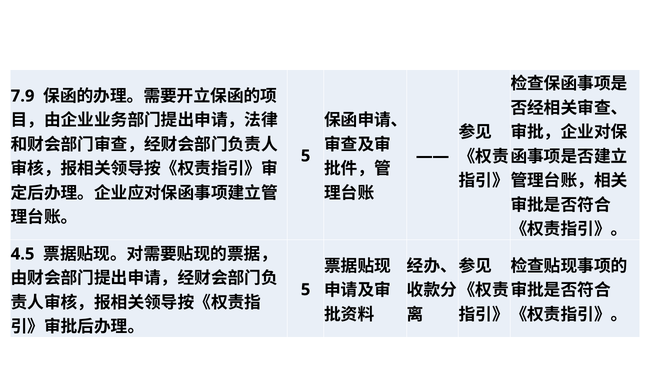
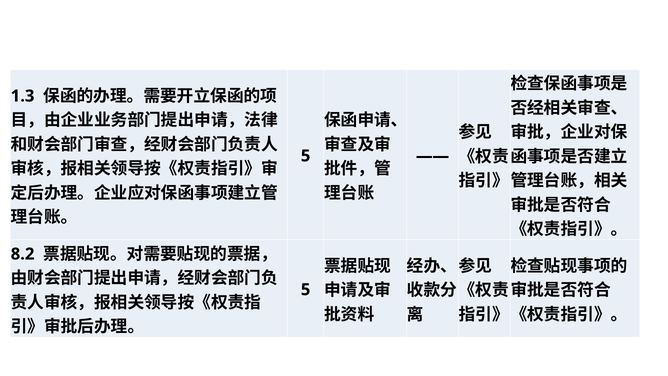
7.9: 7.9 -> 1.3
4.5: 4.5 -> 8.2
